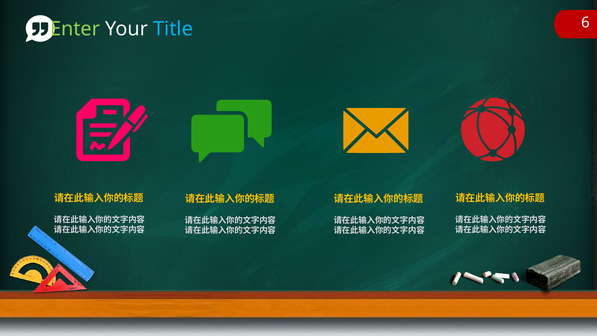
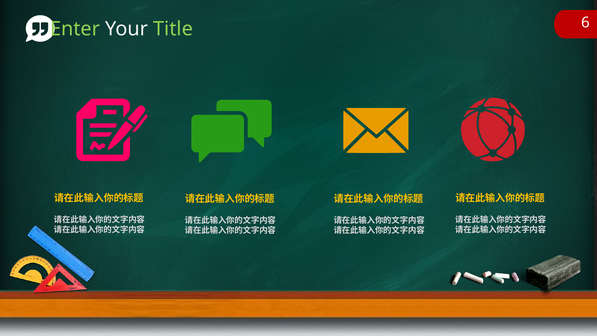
Title colour: light blue -> light green
